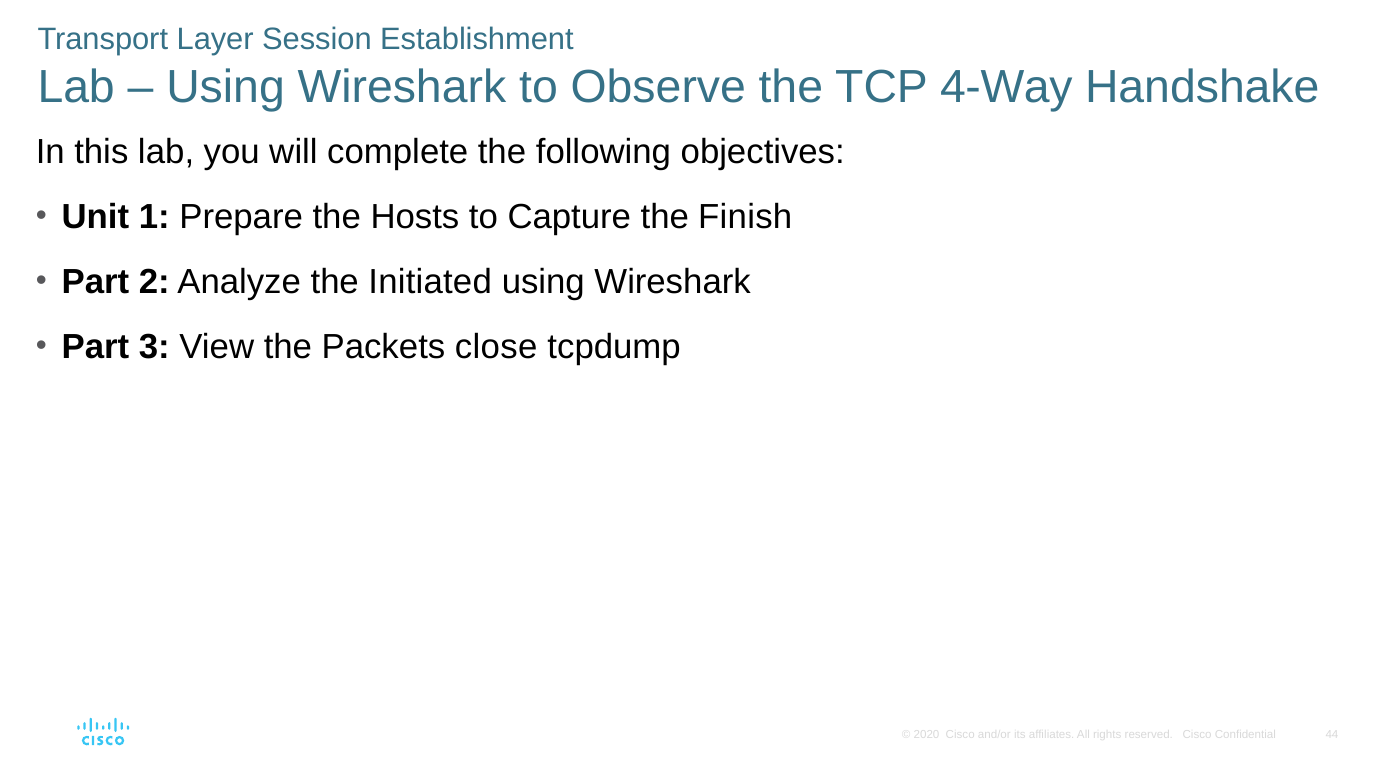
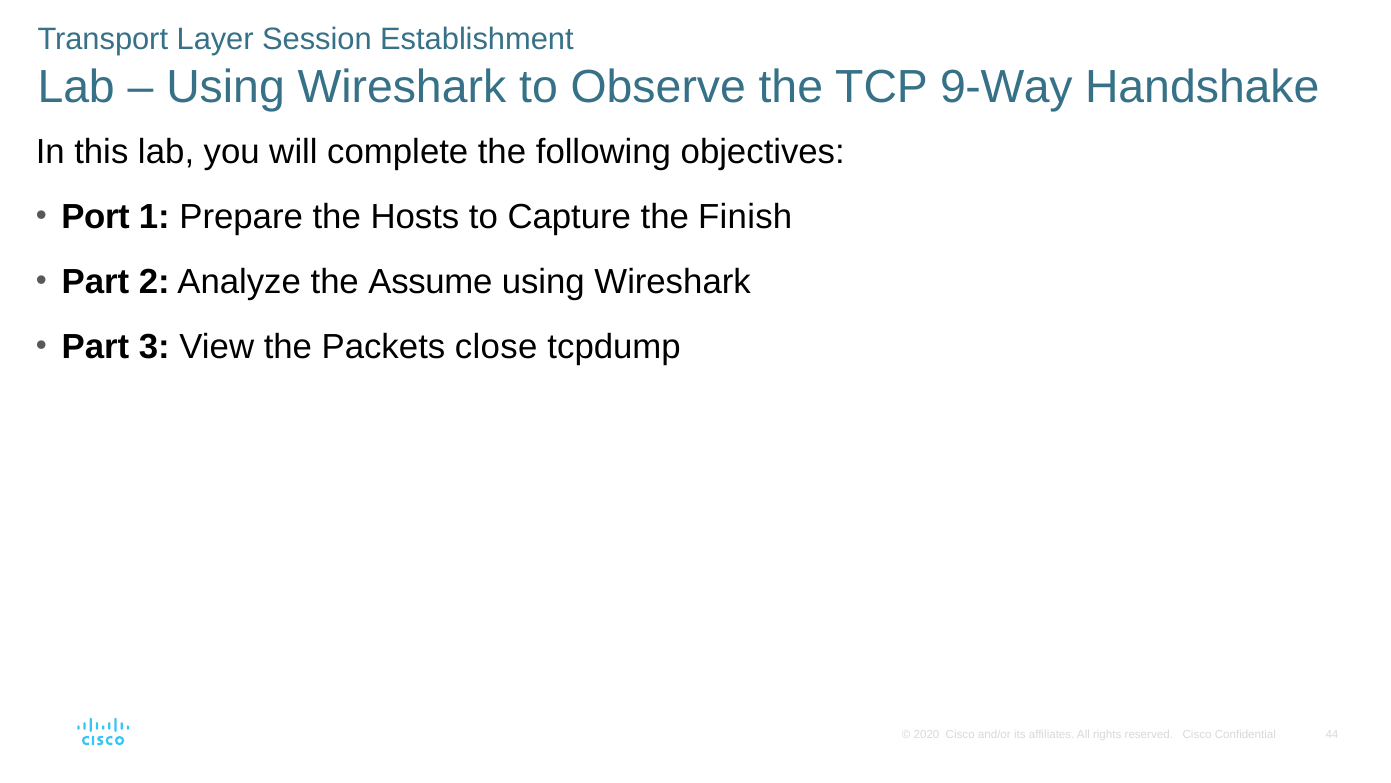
4-Way: 4-Way -> 9-Way
Unit: Unit -> Port
Initiated: Initiated -> Assume
